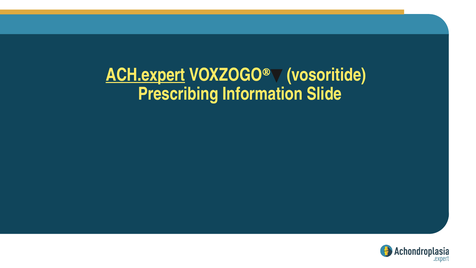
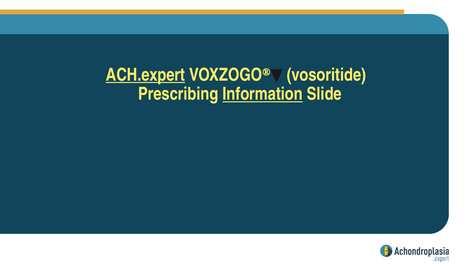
Information underline: none -> present
